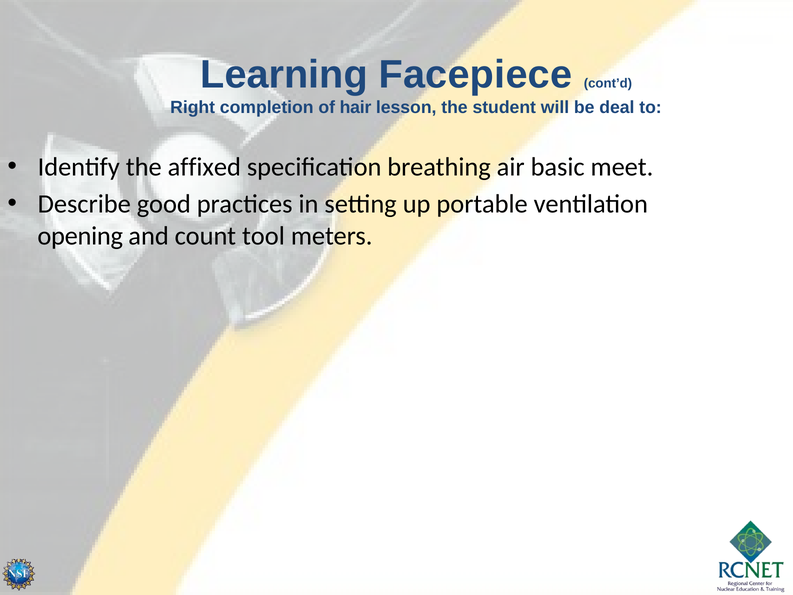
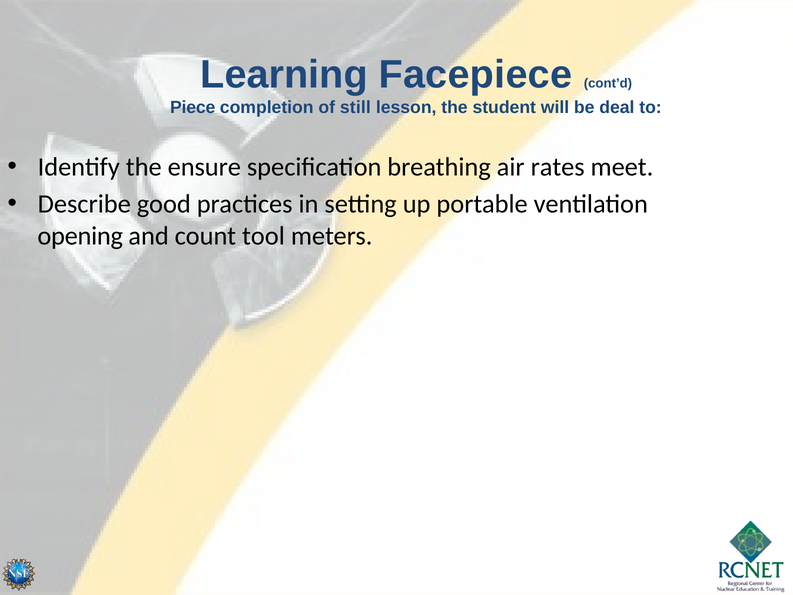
Right: Right -> Piece
hair: hair -> still
affixed: affixed -> ensure
basic: basic -> rates
